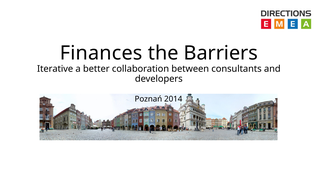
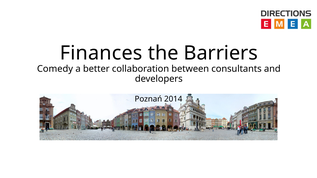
Iterative: Iterative -> Comedy
